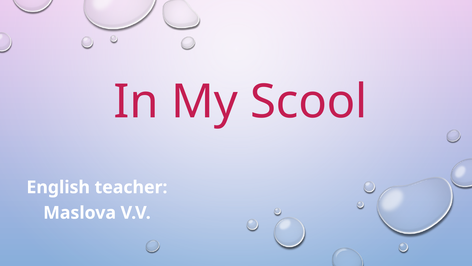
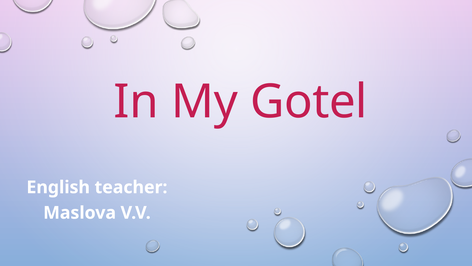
Scool: Scool -> Gotel
